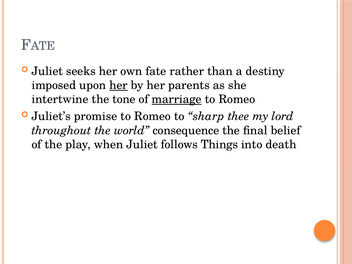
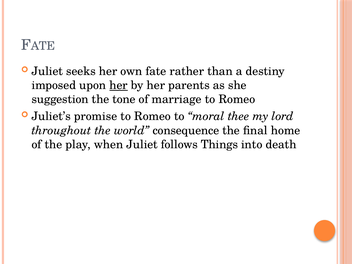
intertwine: intertwine -> suggestion
marriage underline: present -> none
sharp: sharp -> moral
belief: belief -> home
